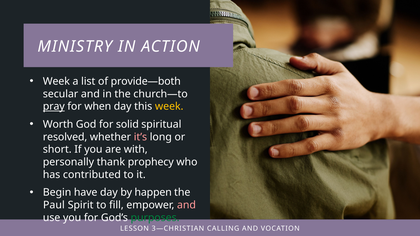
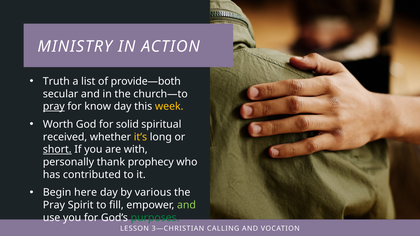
Week at (56, 81): Week -> Truth
when: when -> know
resolved: resolved -> received
it’s colour: pink -> yellow
short underline: none -> present
have: have -> here
happen: happen -> various
Paul at (54, 205): Paul -> Pray
and at (186, 205) colour: pink -> light green
